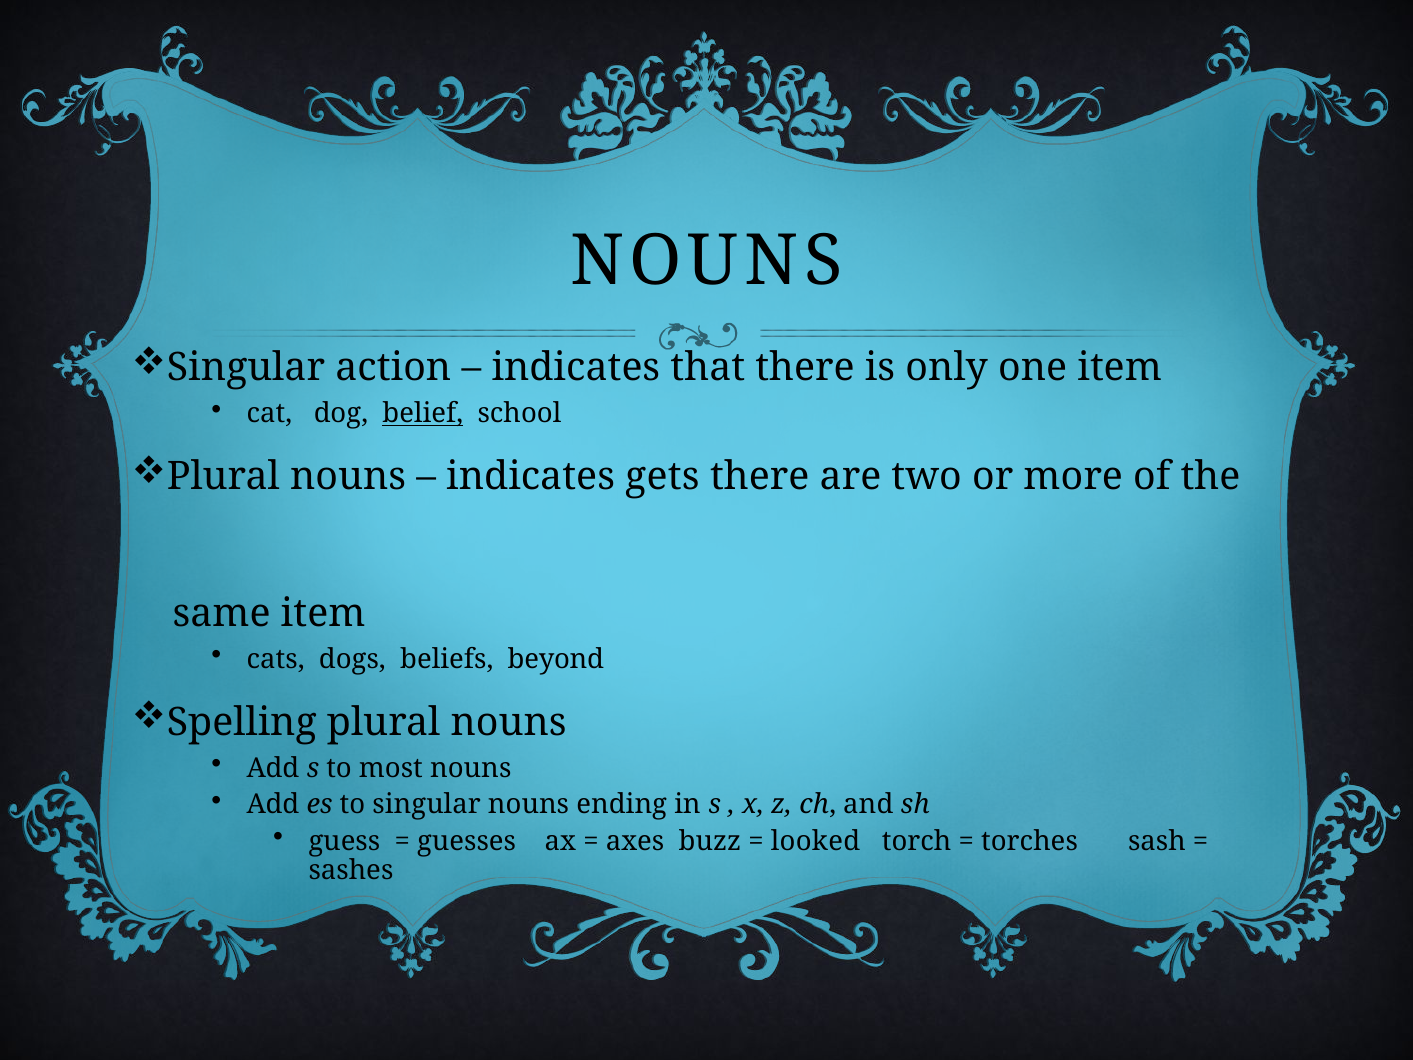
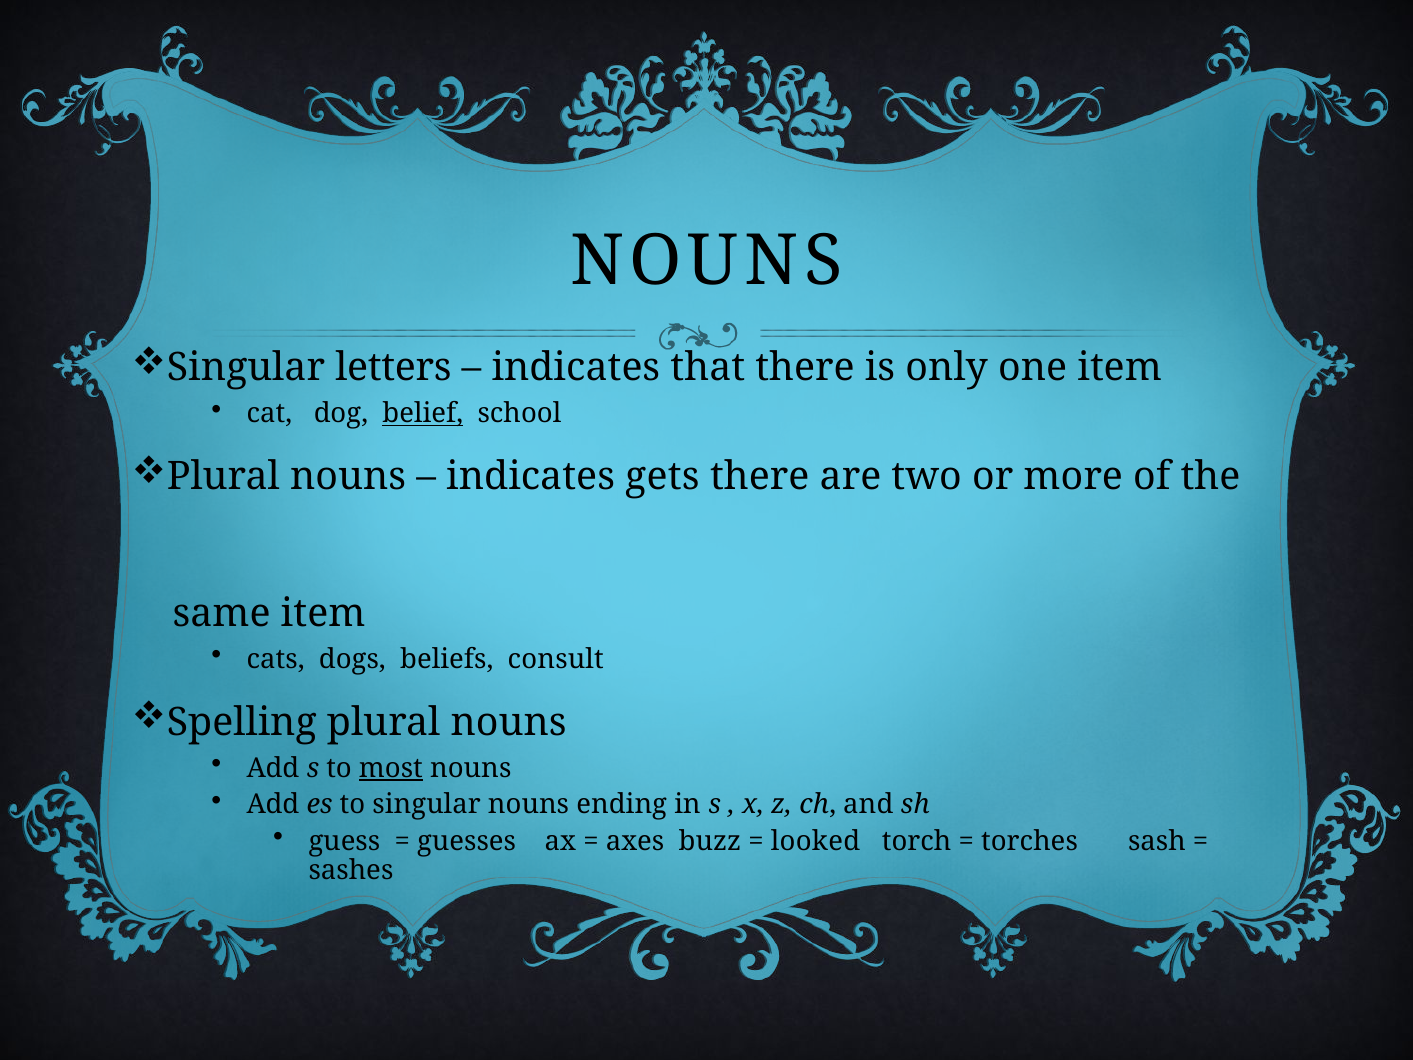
action: action -> letters
beyond: beyond -> consult
most underline: none -> present
